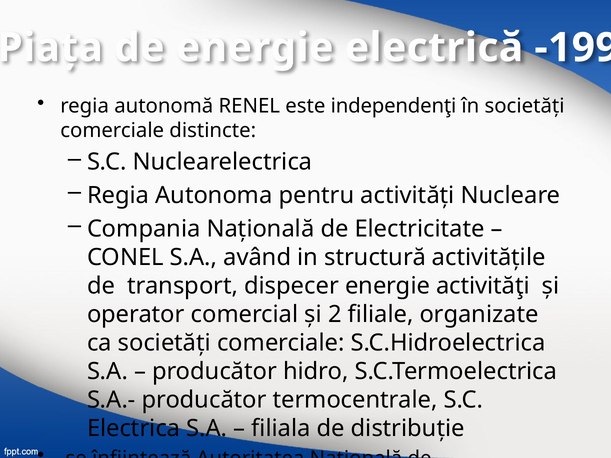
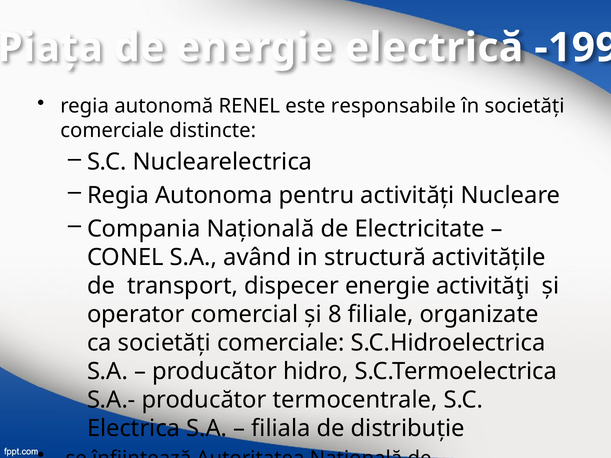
independenţi: independenţi -> responsabile
2: 2 -> 8
